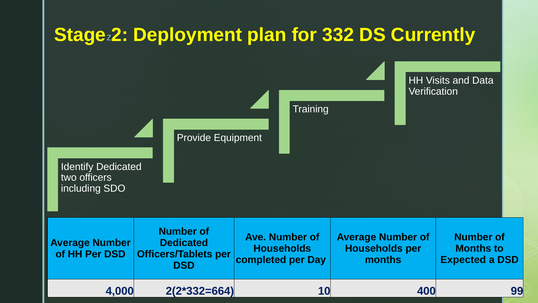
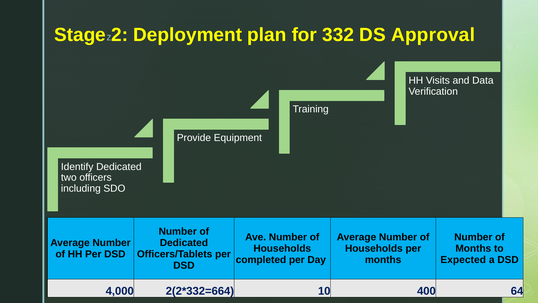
Currently: Currently -> Approval
99: 99 -> 64
